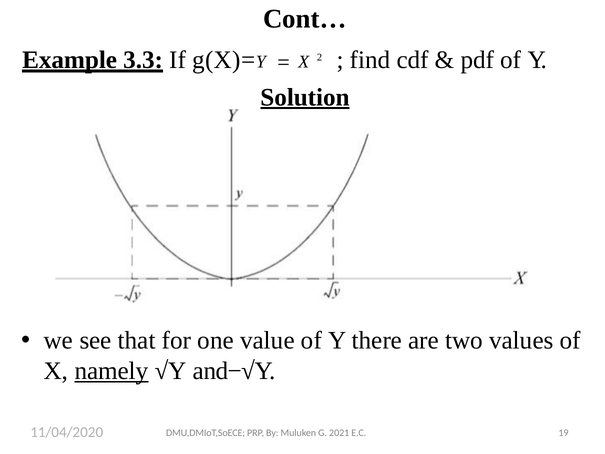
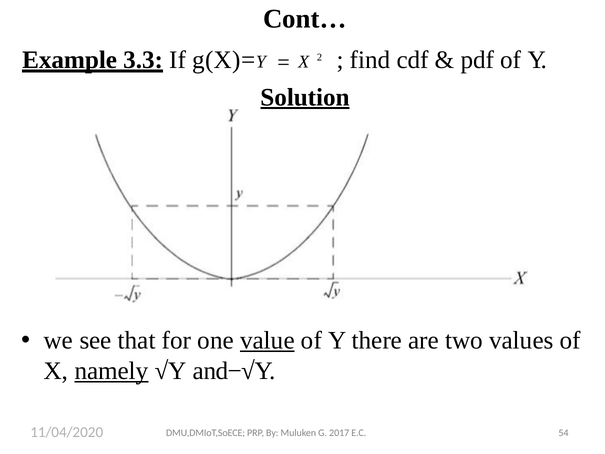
value underline: none -> present
19: 19 -> 54
2021: 2021 -> 2017
